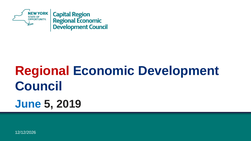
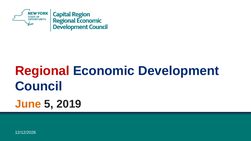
June colour: blue -> orange
